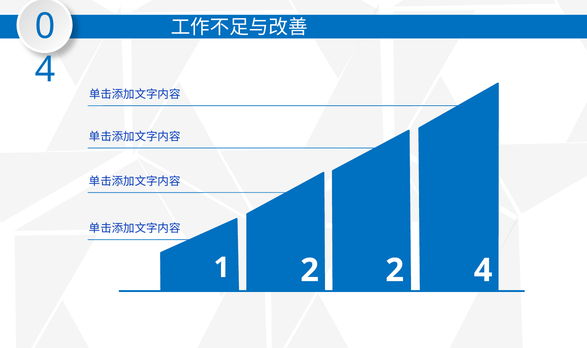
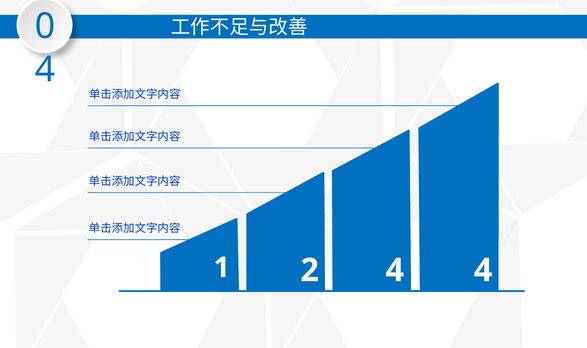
2 2: 2 -> 4
